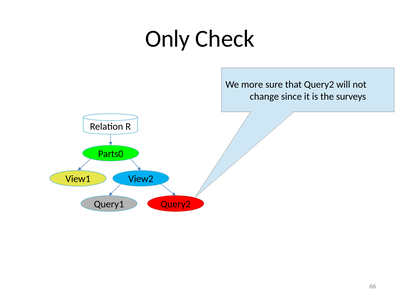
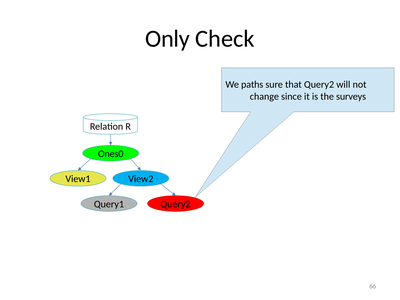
more: more -> paths
Parts0: Parts0 -> Ones0
